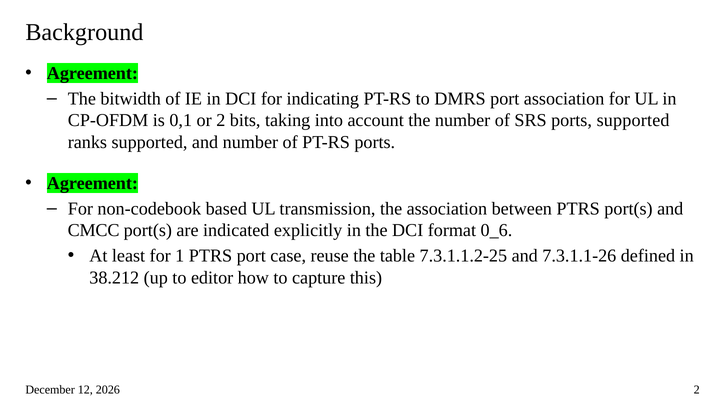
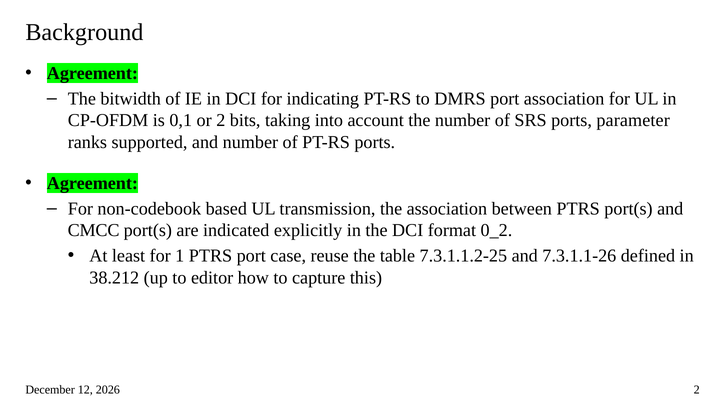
ports supported: supported -> parameter
0_6: 0_6 -> 0_2
